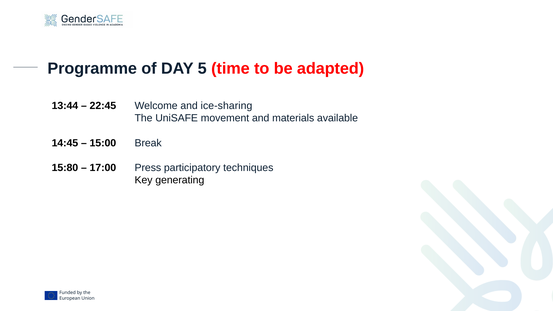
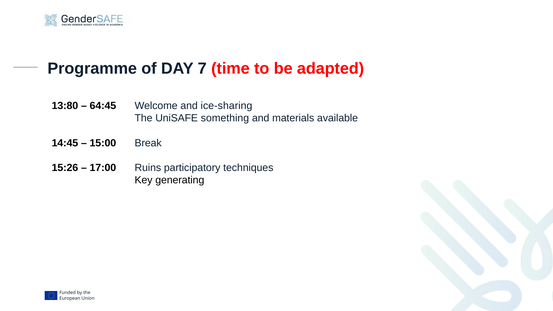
5: 5 -> 7
13:44: 13:44 -> 13:80
22:45: 22:45 -> 64:45
movement: movement -> something
15:80: 15:80 -> 15:26
Press: Press -> Ruins
